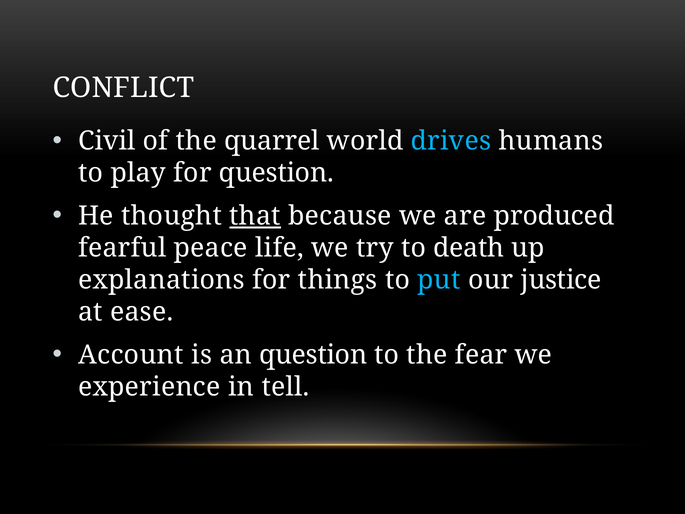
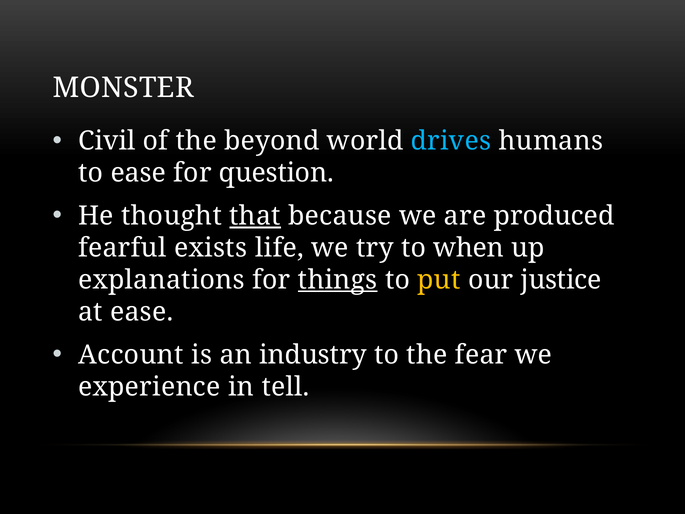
CONFLICT: CONFLICT -> MONSTER
quarrel: quarrel -> beyond
to play: play -> ease
peace: peace -> exists
death: death -> when
things underline: none -> present
put colour: light blue -> yellow
an question: question -> industry
